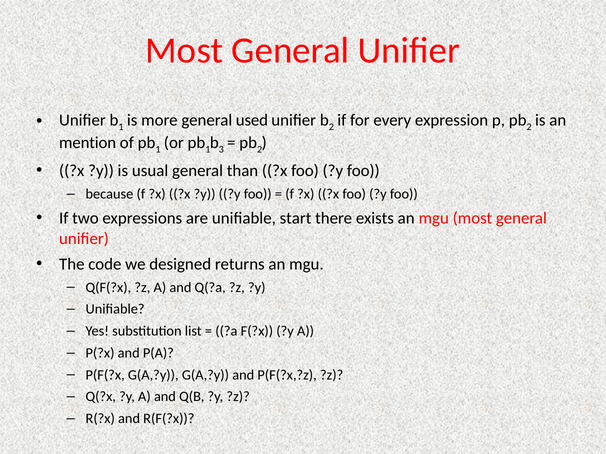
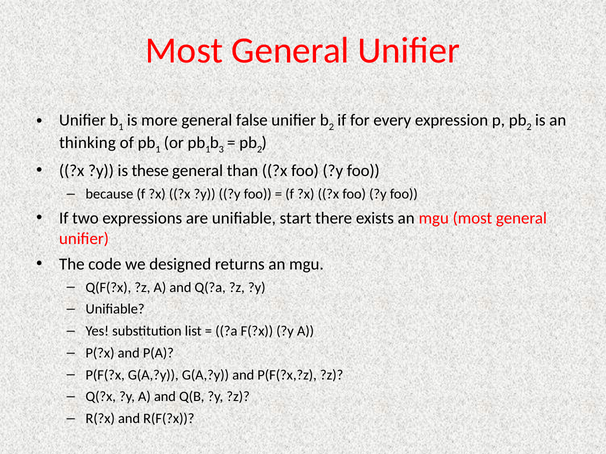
used: used -> false
mention: mention -> thinking
usual: usual -> these
